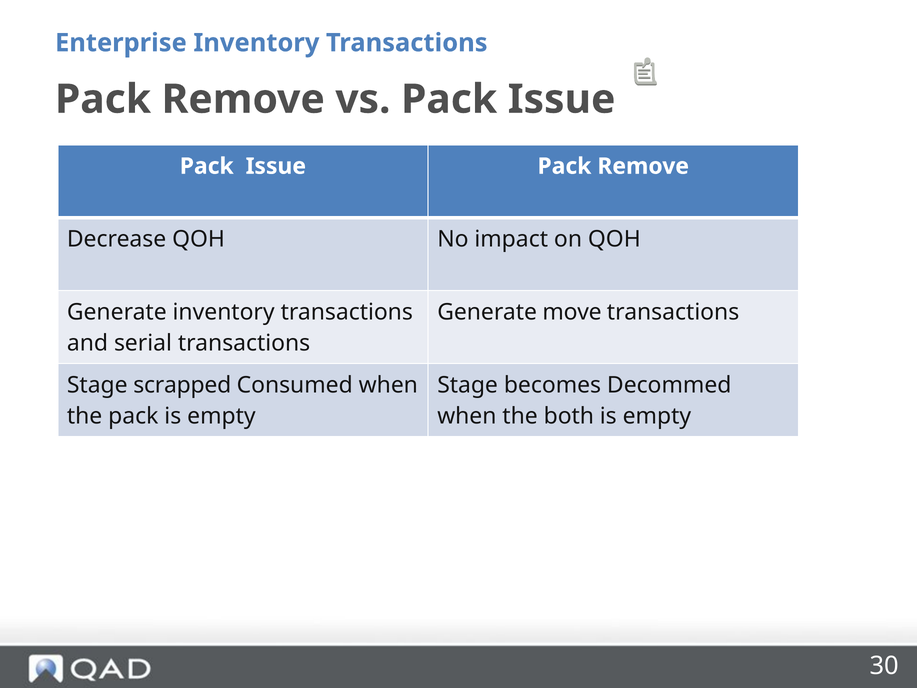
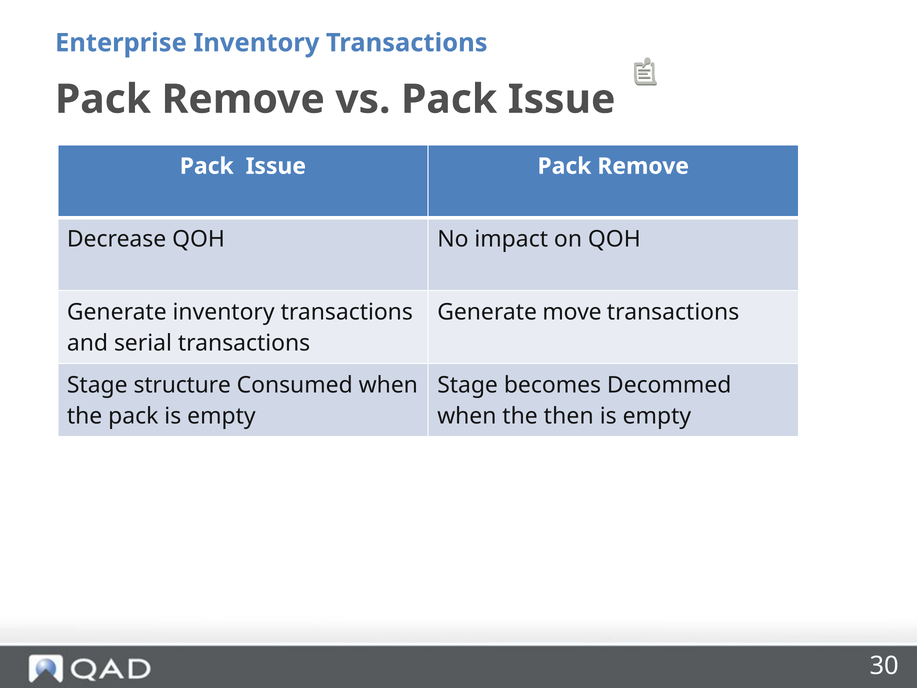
scrapped: scrapped -> structure
both: both -> then
